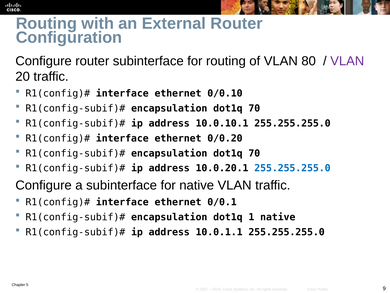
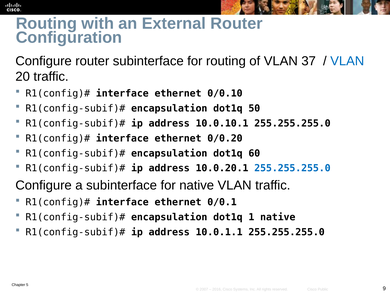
80: 80 -> 37
VLAN at (347, 61) colour: purple -> blue
70 at (254, 108): 70 -> 50
70 at (254, 153): 70 -> 60
